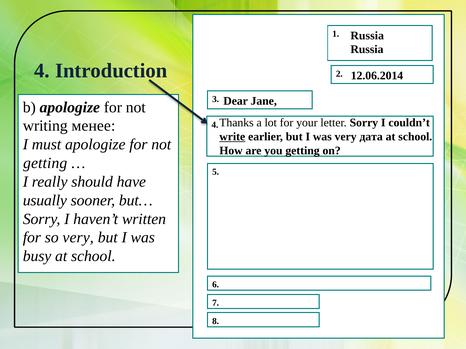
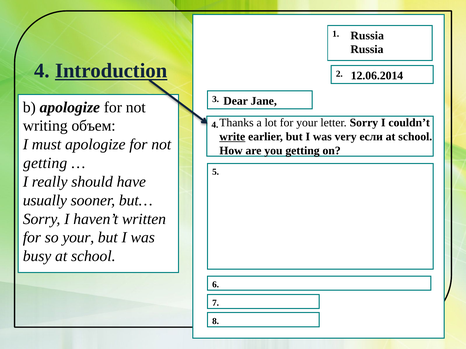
Introduction underline: none -> present
менее: менее -> объем
дата: дата -> если
so very: very -> your
